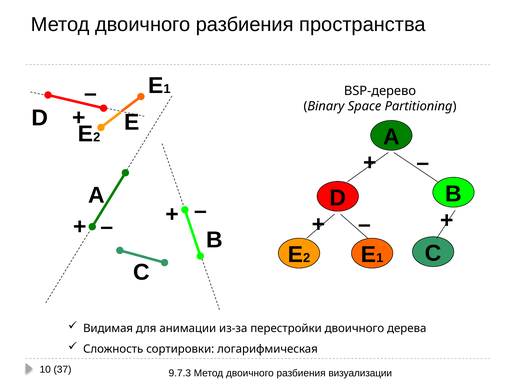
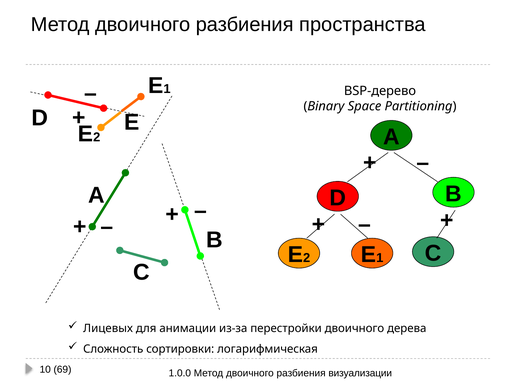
Видимая: Видимая -> Лицевых
37: 37 -> 69
9.7.3: 9.7.3 -> 1.0.0
